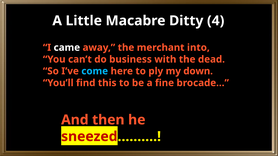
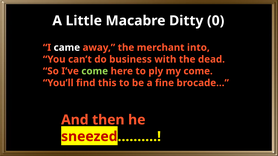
4: 4 -> 0
come at (95, 71) colour: light blue -> light green
my down: down -> come
